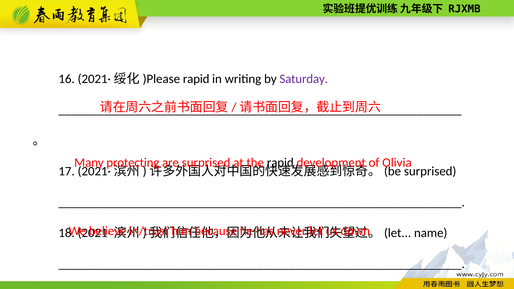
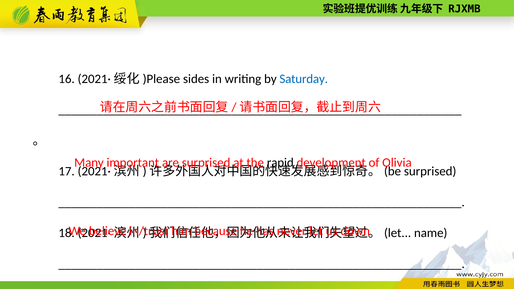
rapid at (196, 79): rapid -> sides
Saturday colour: purple -> blue
protecting: protecting -> important
